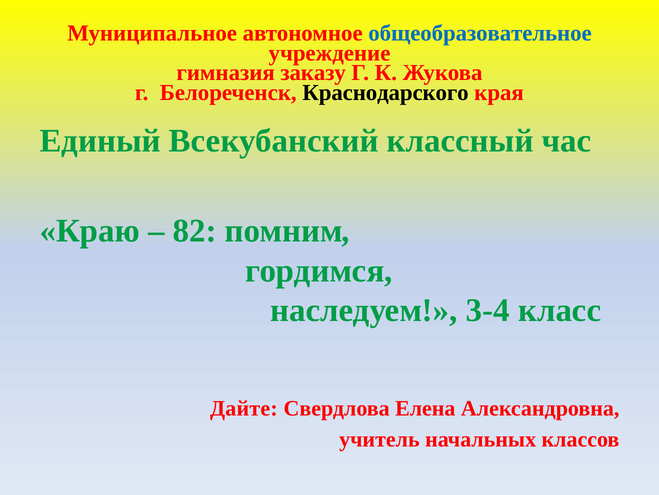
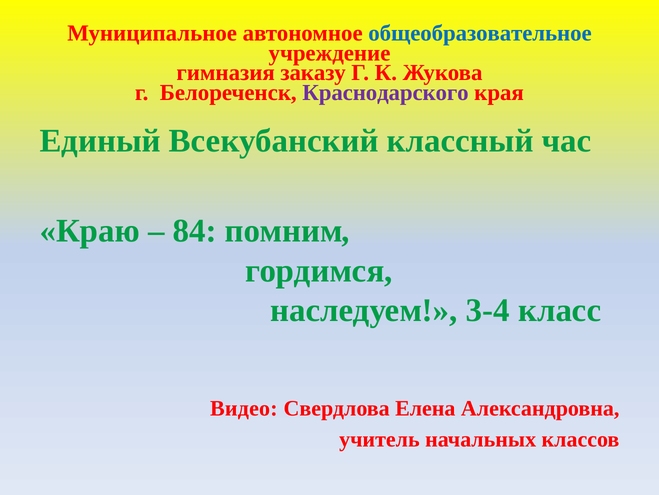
Краснодарского colour: black -> purple
82: 82 -> 84
Дайте: Дайте -> Видео
